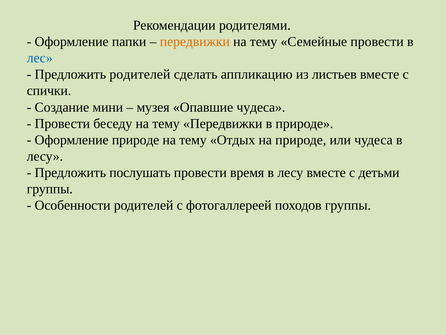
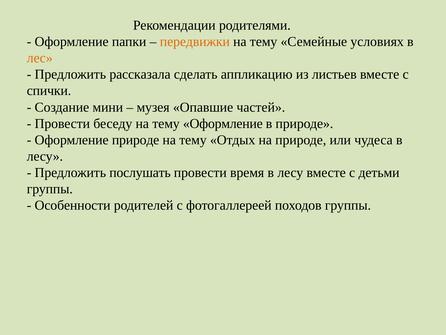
Семейные провести: провести -> условиях
лес colour: blue -> orange
Предложить родителей: родителей -> рассказала
Опавшие чудеса: чудеса -> частей
тему Передвижки: Передвижки -> Оформление
